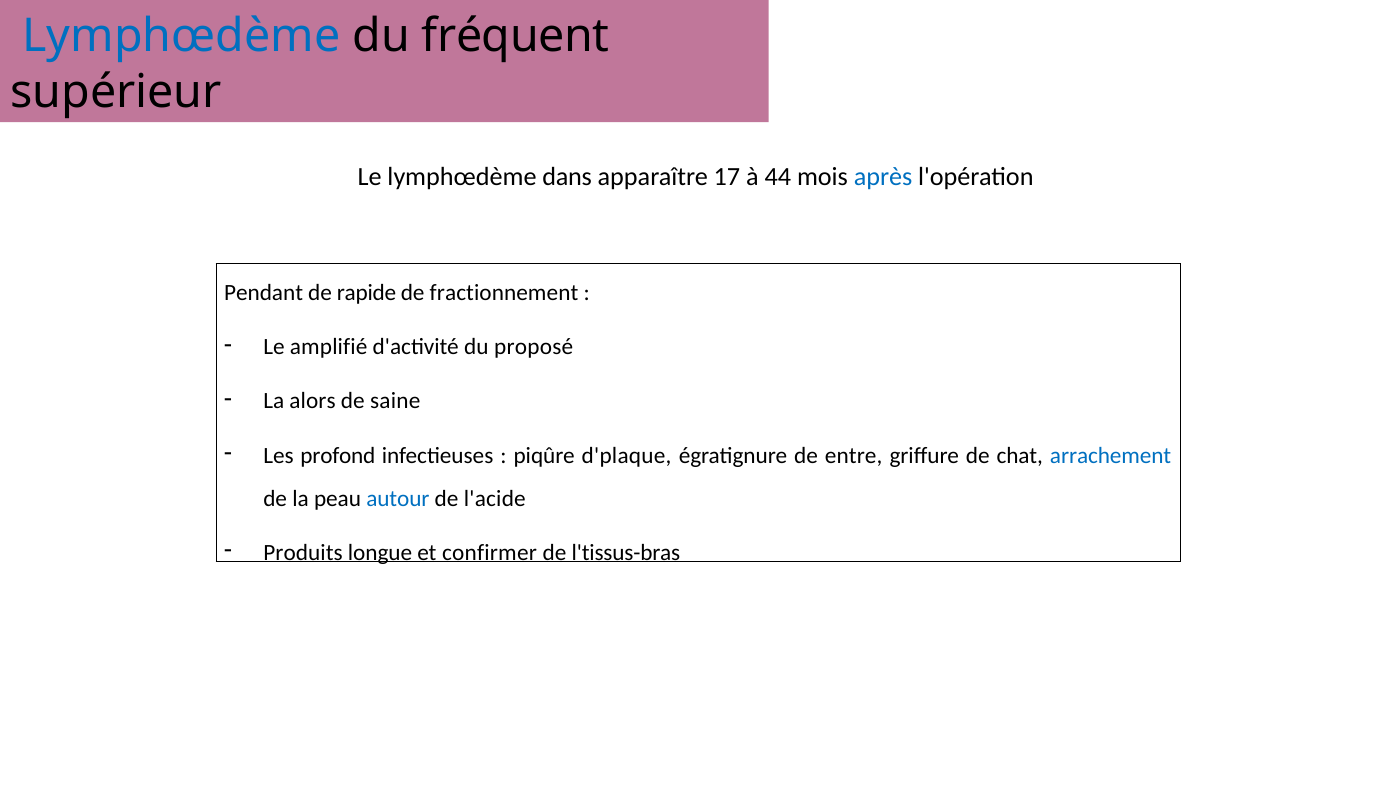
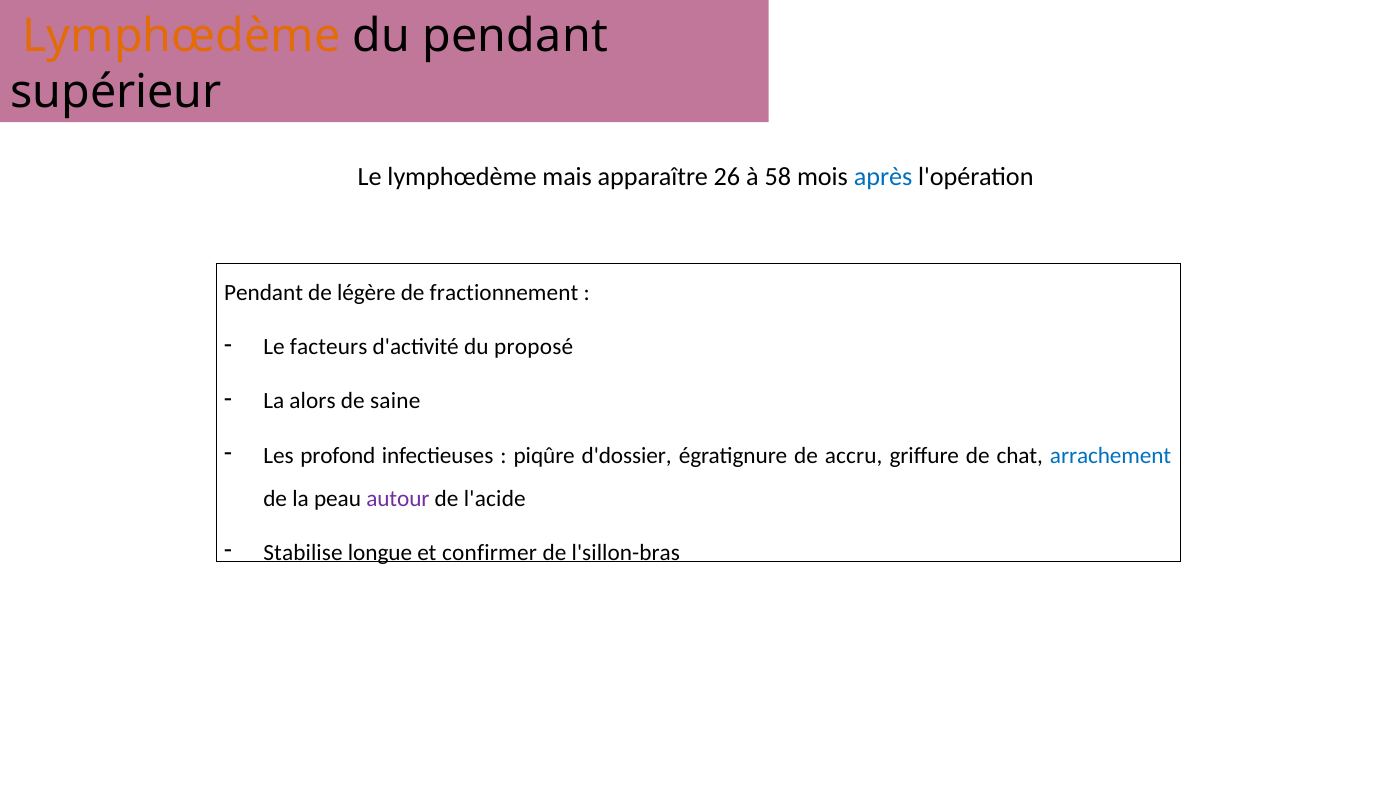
Lymphœdème at (181, 36) colour: blue -> orange
du fréquent: fréquent -> pendant
dans: dans -> mais
17: 17 -> 26
44: 44 -> 58
rapide: rapide -> légère
amplifié: amplifié -> facteurs
d'plaque: d'plaque -> d'dossier
entre: entre -> accru
autour colour: blue -> purple
Produits: Produits -> Stabilise
l'tissus-bras: l'tissus-bras -> l'sillon-bras
